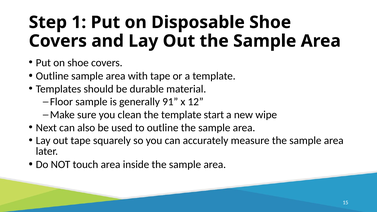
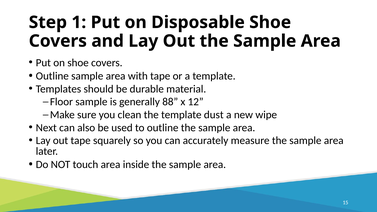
91: 91 -> 88
start: start -> dust
